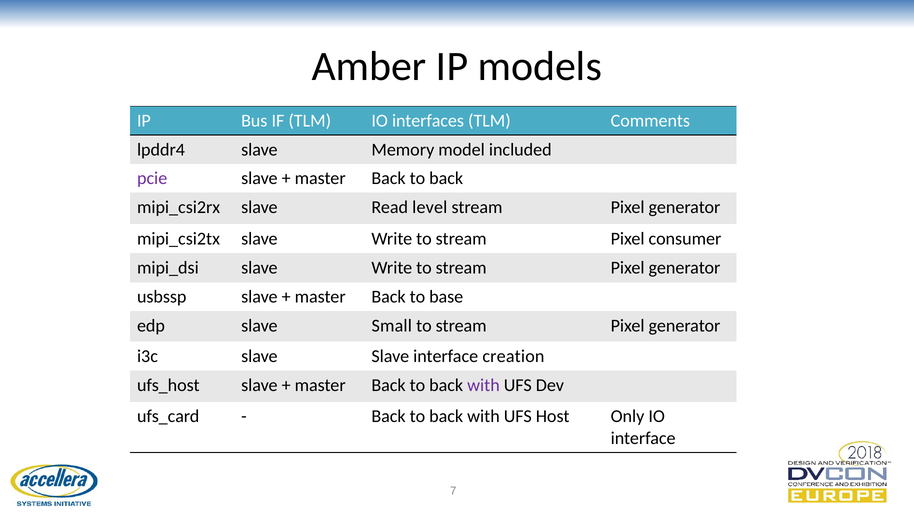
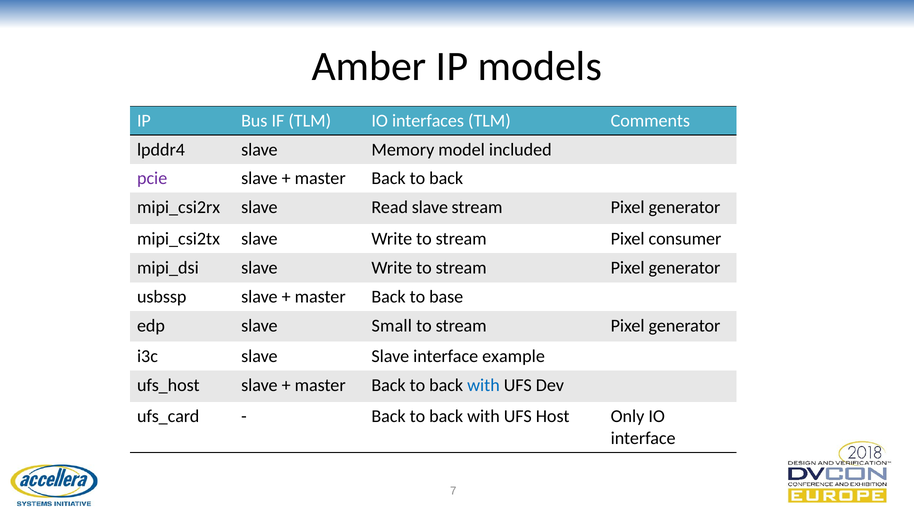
Read level: level -> slave
creation: creation -> example
with at (483, 385) colour: purple -> blue
